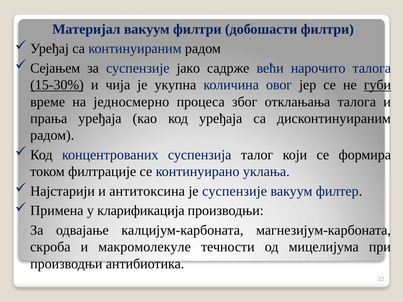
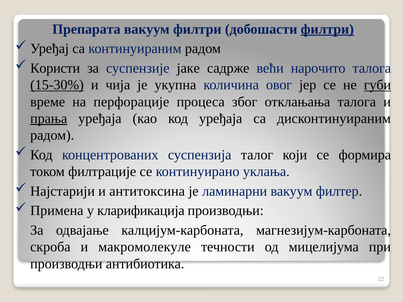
Материјал: Материјал -> Препарата
филтри at (327, 29) underline: none -> present
Сејањем: Сејањем -> Користи
јако: јако -> јаке
једносмерно: једносмерно -> перфорације
прања underline: none -> present
је суспензије: суспензије -> ламинарни
